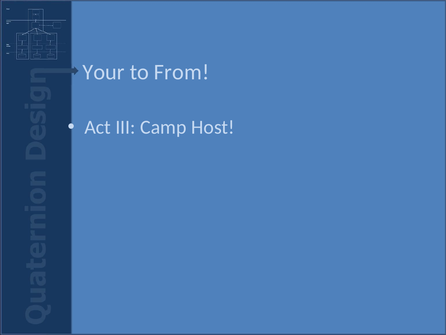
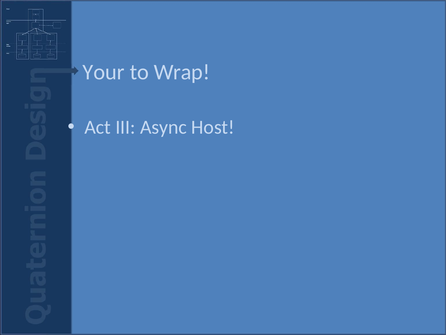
From: From -> Wrap
Camp: Camp -> Async
